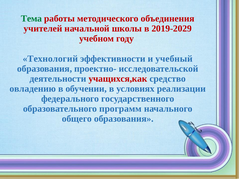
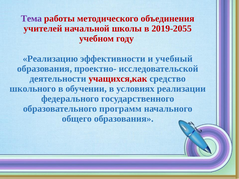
Тема colour: green -> purple
2019-2029: 2019-2029 -> 2019-2055
Технологий: Технологий -> Реализацию
овладению: овладению -> школьного
